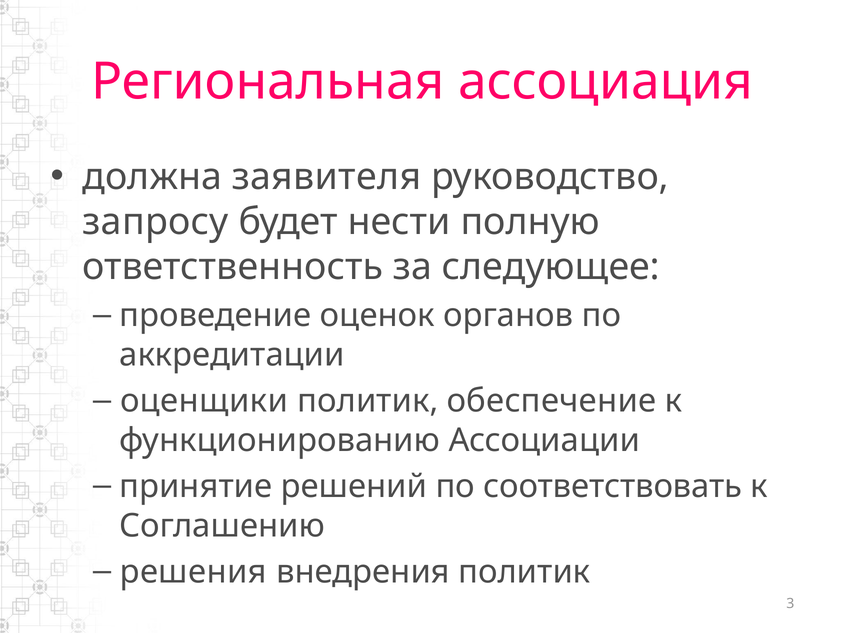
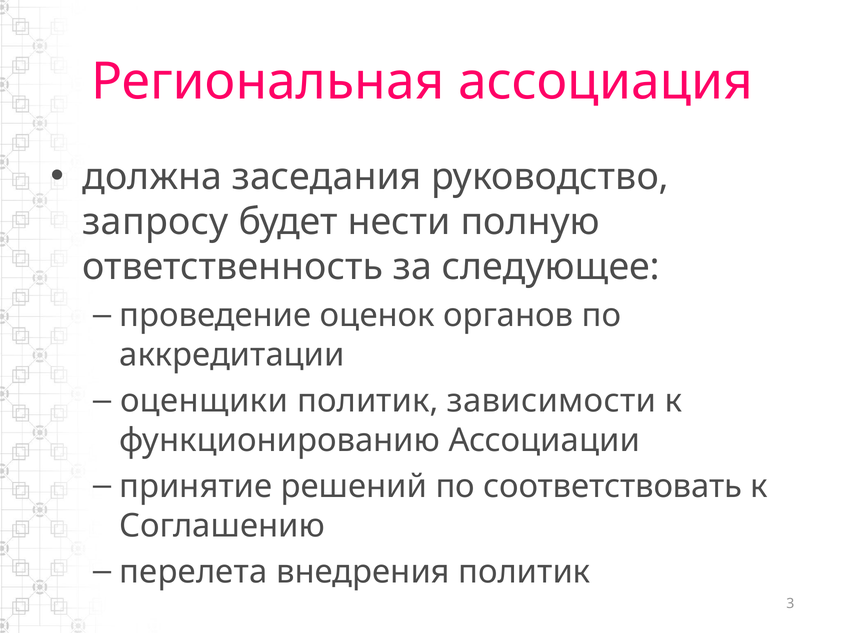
заявителя: заявителя -> заседания
обеспечение: обеспечение -> зависимости
решения: решения -> перелета
